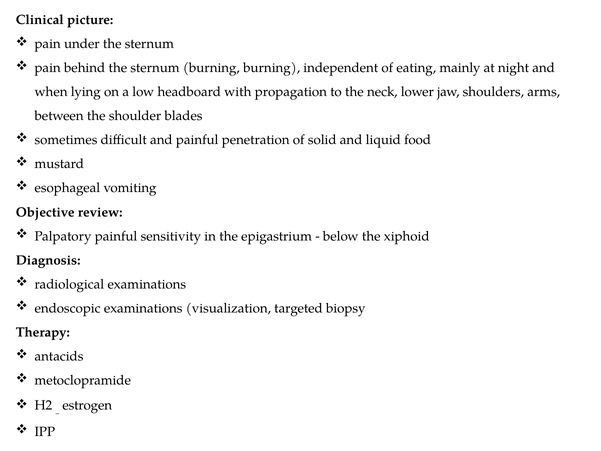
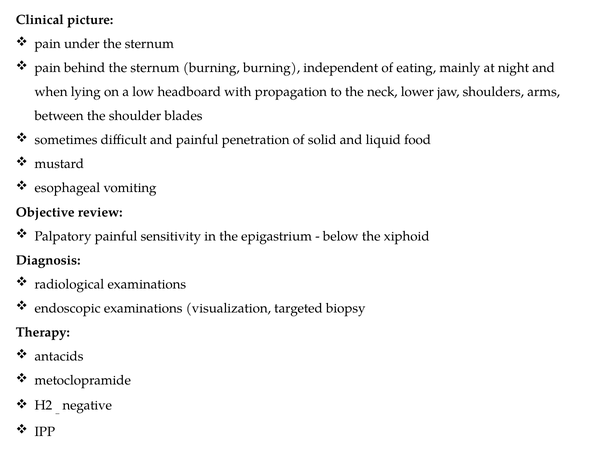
estrogen: estrogen -> negative
